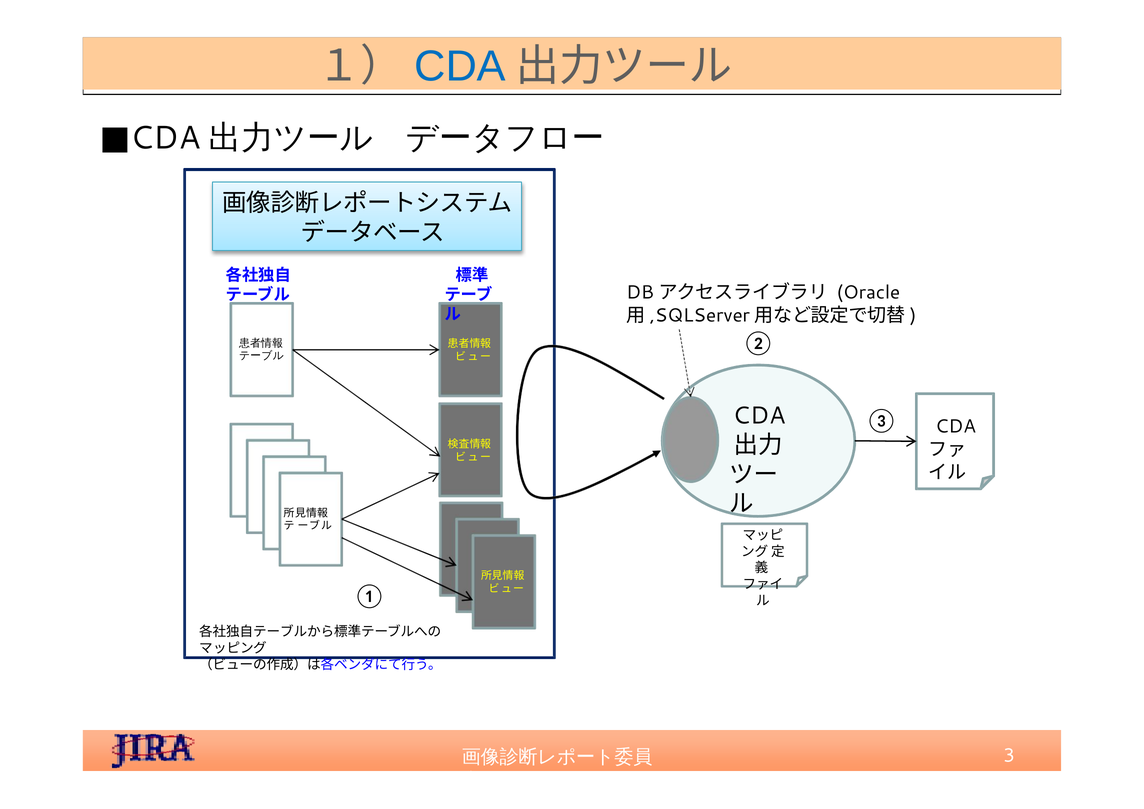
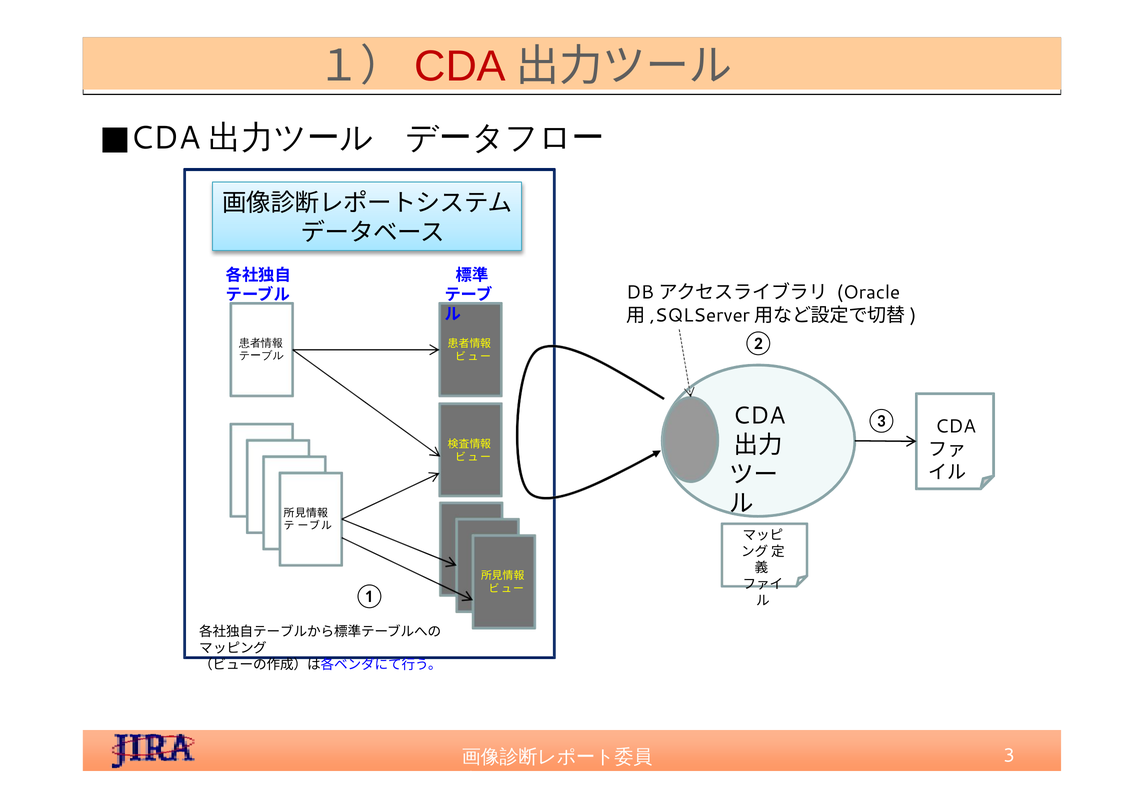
CDA at (460, 66) colour: blue -> red
